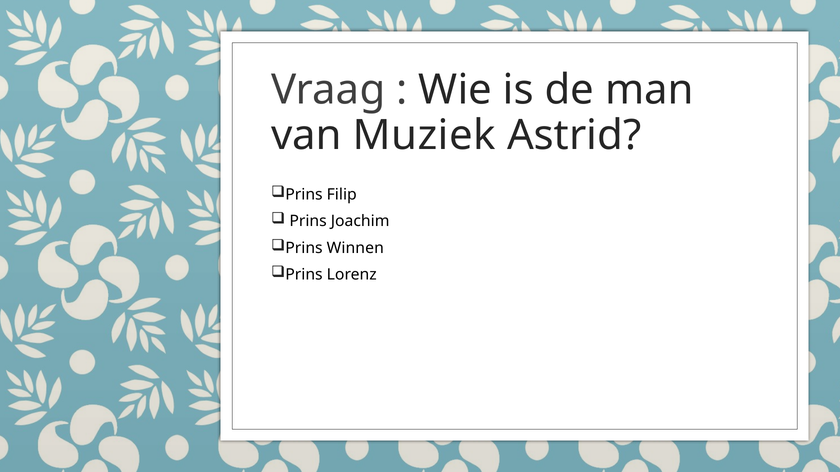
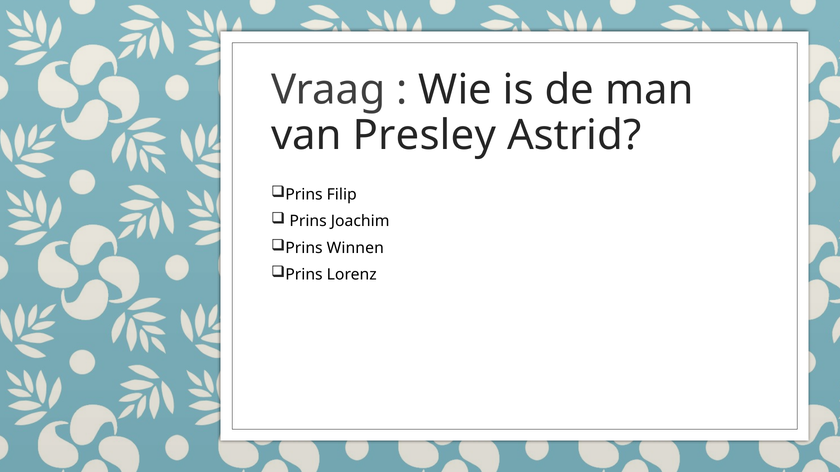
Muziek: Muziek -> Presley
